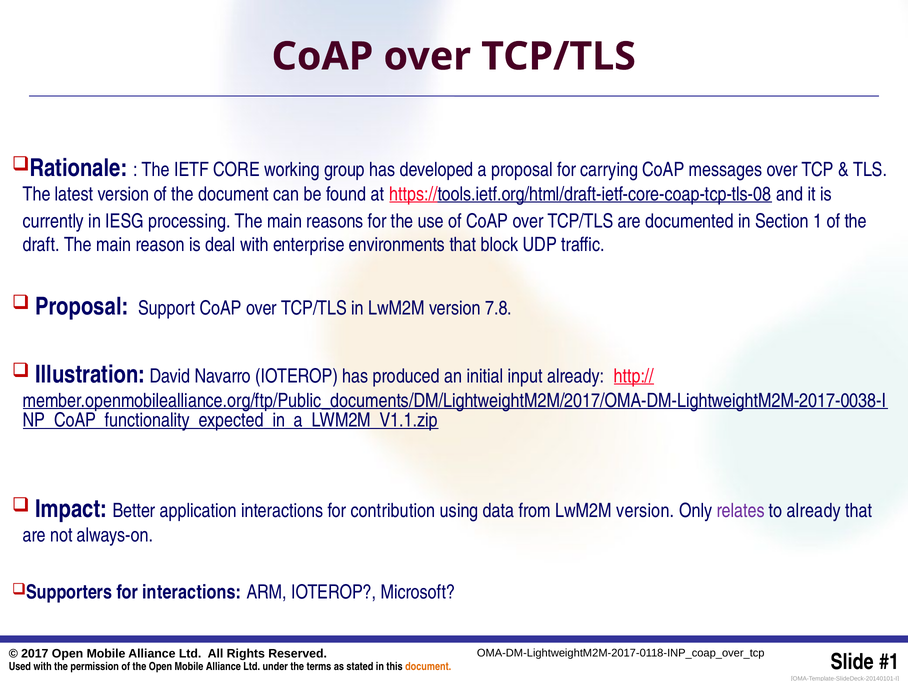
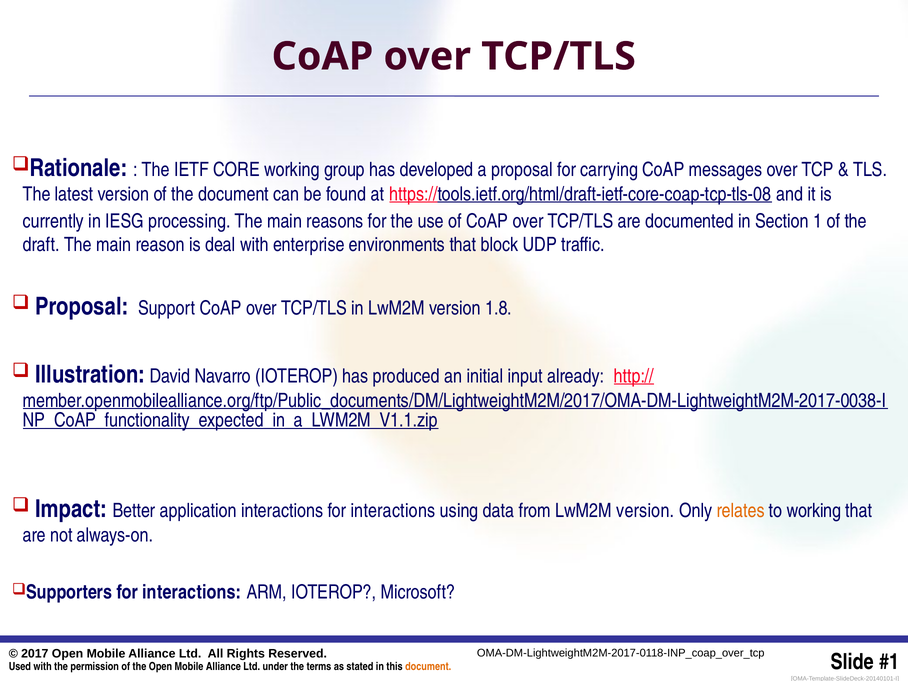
7.8: 7.8 -> 1.8
interactions for contribution: contribution -> interactions
relates colour: purple -> orange
to already: already -> working
